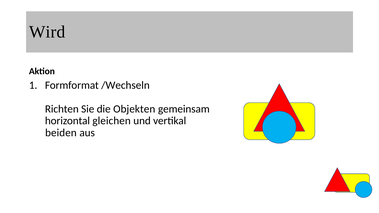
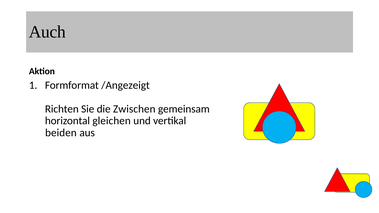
Wird: Wird -> Auch
/Wechseln: /Wechseln -> /Angezeigt
Objekten: Objekten -> Zwischen
